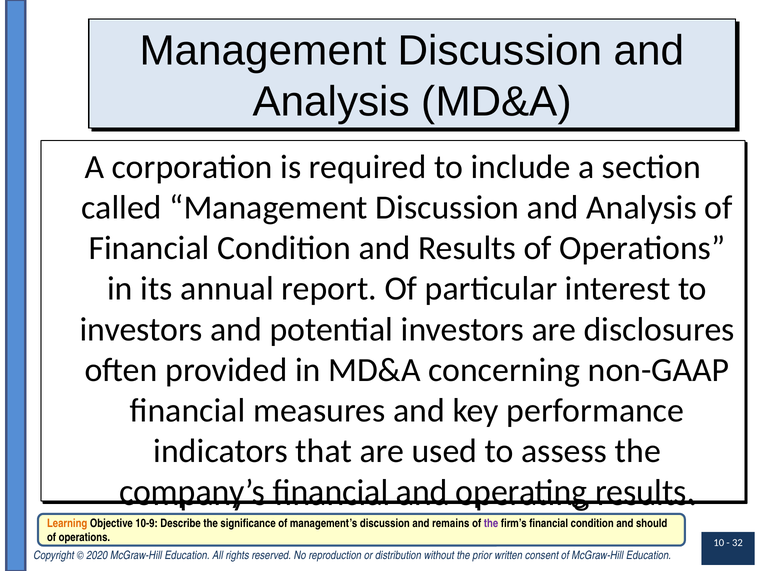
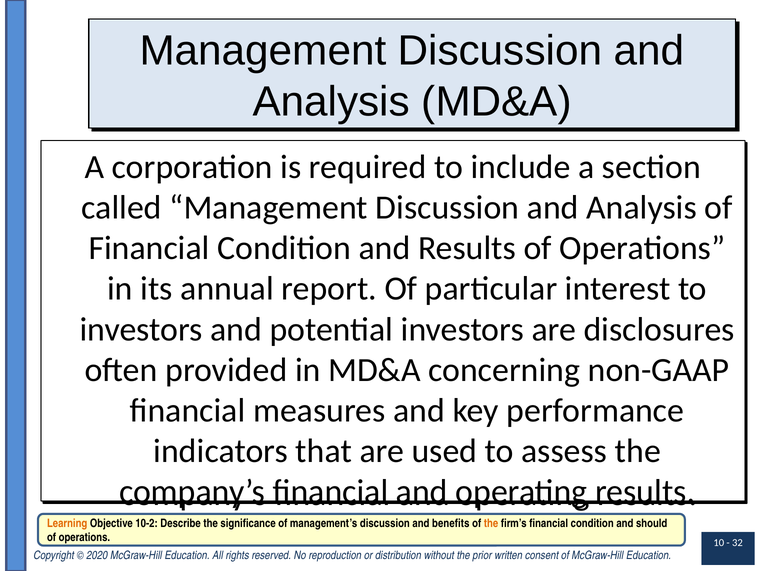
10-9: 10-9 -> 10-2
remains: remains -> benefits
the at (491, 523) colour: purple -> orange
